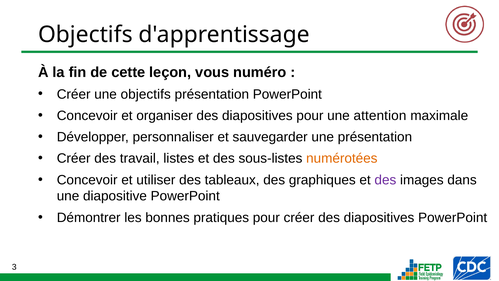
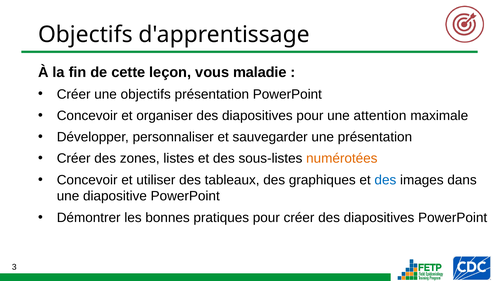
numéro: numéro -> maladie
travail: travail -> zones
des at (385, 180) colour: purple -> blue
